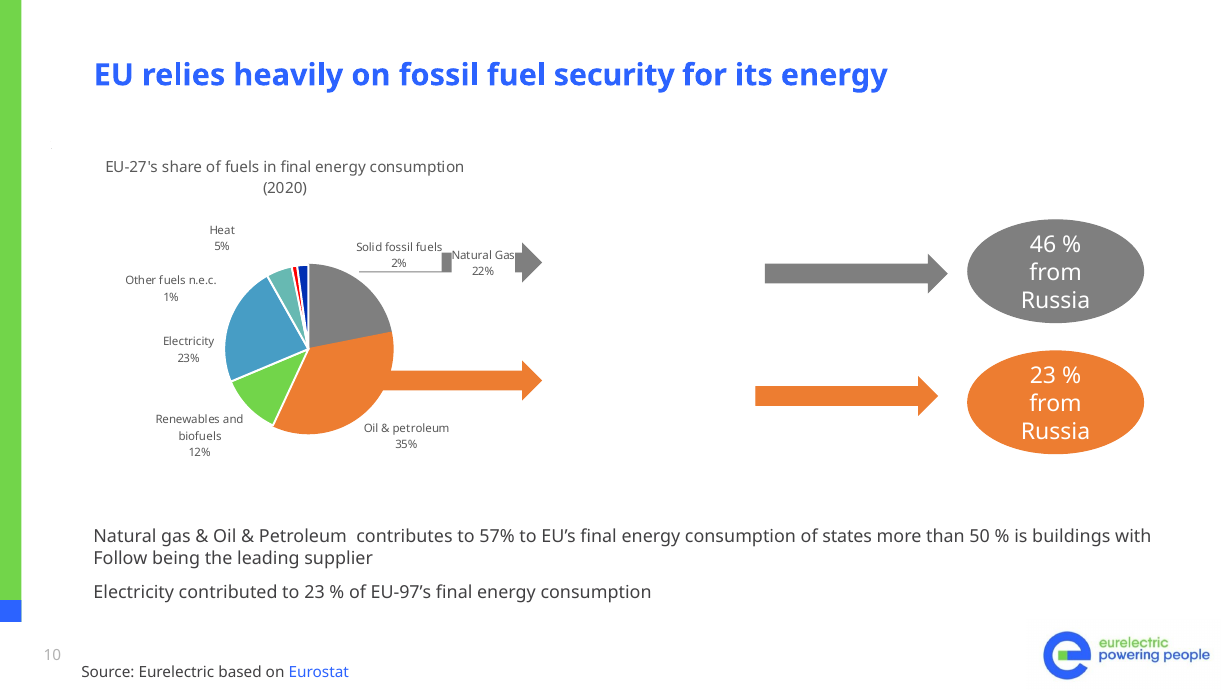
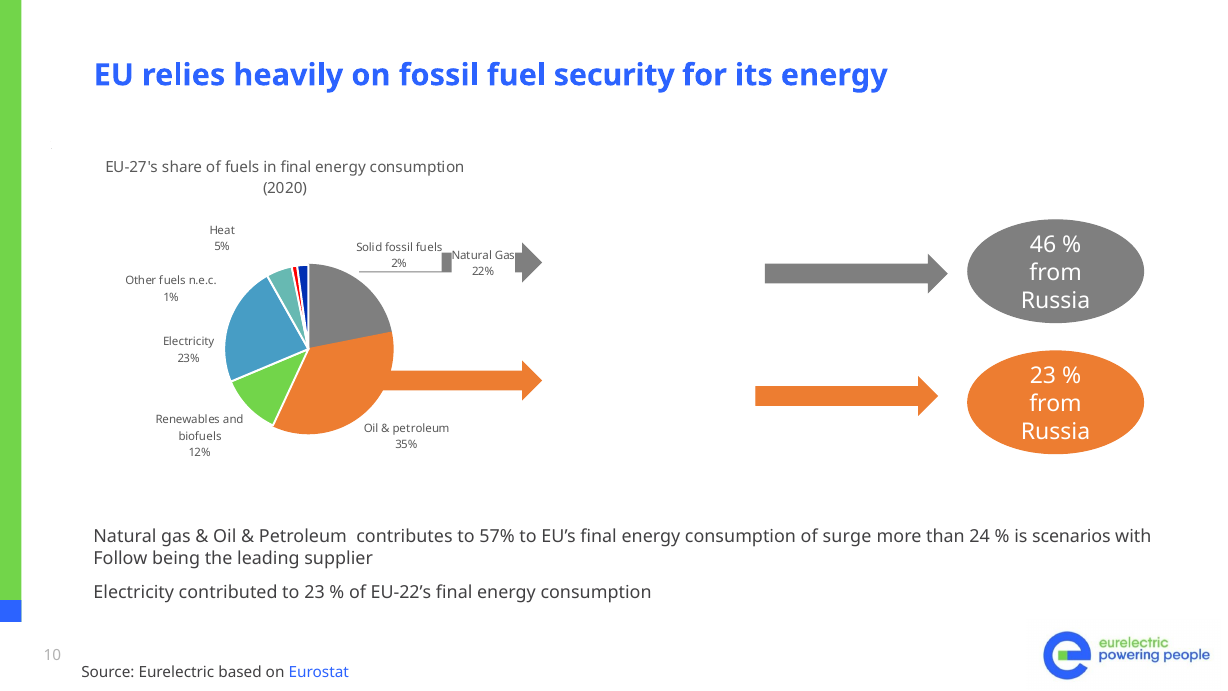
states: states -> surge
50: 50 -> 24
buildings: buildings -> scenarios
EU-97’s: EU-97’s -> EU-22’s
